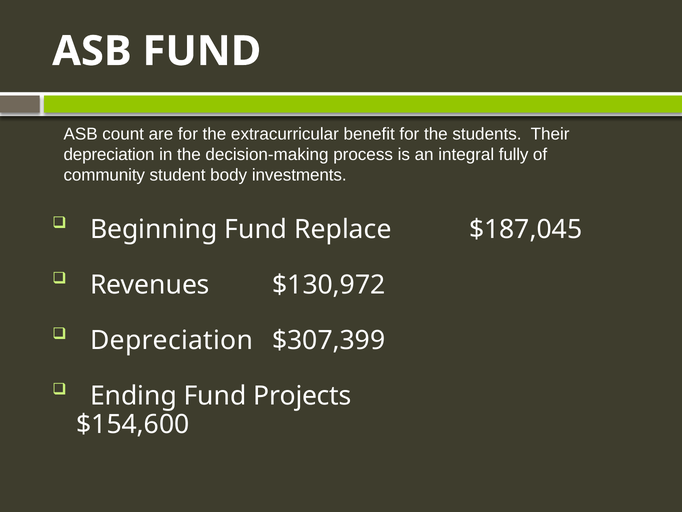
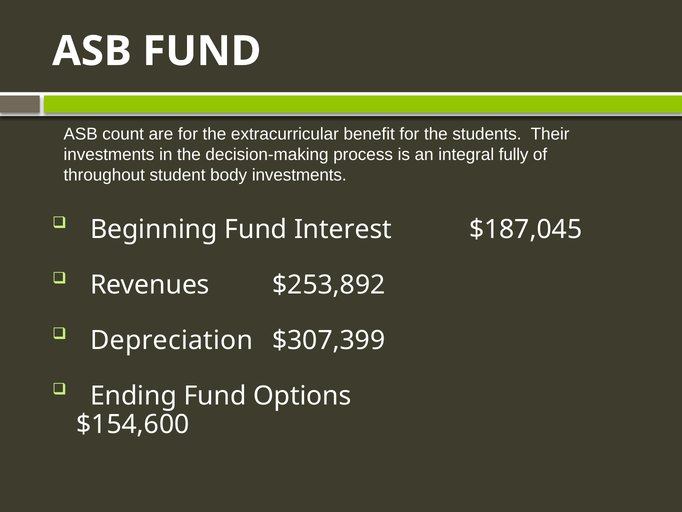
depreciation at (109, 155): depreciation -> investments
community: community -> throughout
Replace: Replace -> Interest
$130,972: $130,972 -> $253,892
Projects: Projects -> Options
